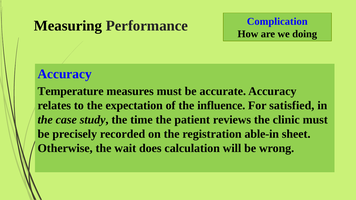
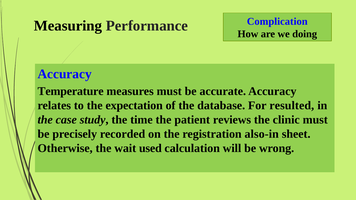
influence: influence -> database
satisfied: satisfied -> resulted
able-in: able-in -> also-in
does: does -> used
